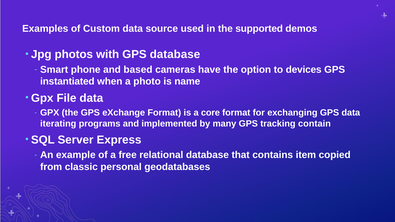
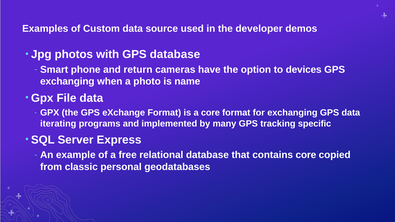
supported: supported -> developer
based: based -> return
instantiated at (67, 81): instantiated -> exchanging
contain: contain -> specific
contains item: item -> core
